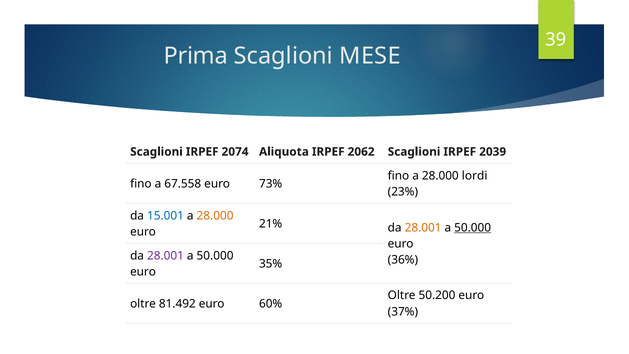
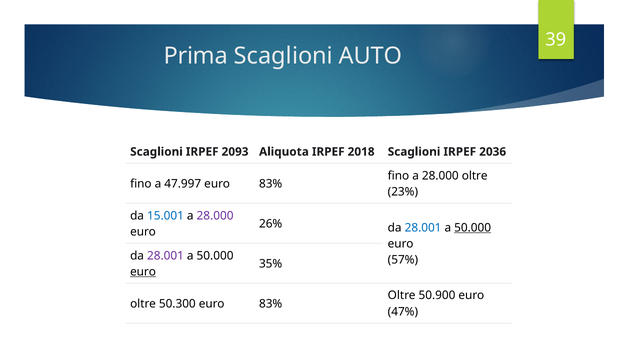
MESE: MESE -> AUTO
2074: 2074 -> 2093
2062: 2062 -> 2018
2039: 2039 -> 2036
28.000 lordi: lordi -> oltre
67.558: 67.558 -> 47.997
73% at (271, 184): 73% -> 83%
28.000 at (215, 216) colour: orange -> purple
21%: 21% -> 26%
28.001 at (423, 228) colour: orange -> blue
36%: 36% -> 57%
euro at (143, 272) underline: none -> present
50.200: 50.200 -> 50.900
81.492: 81.492 -> 50.300
60% at (271, 303): 60% -> 83%
37%: 37% -> 47%
